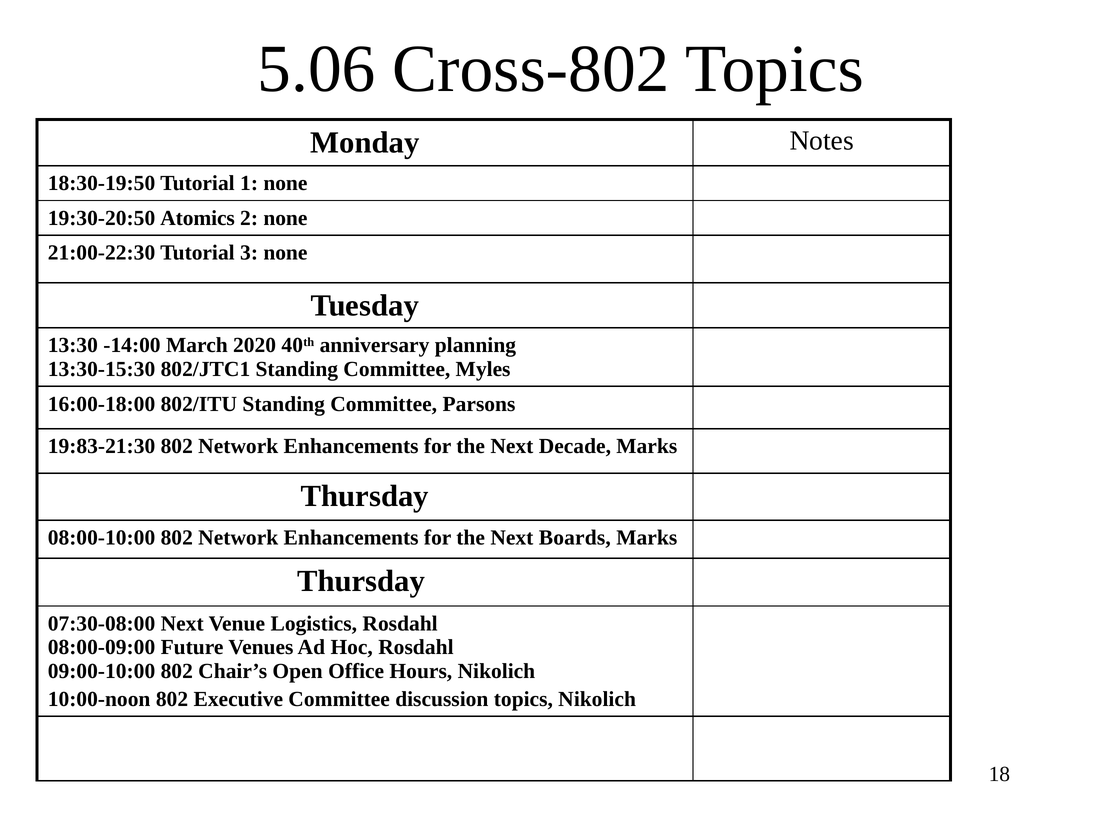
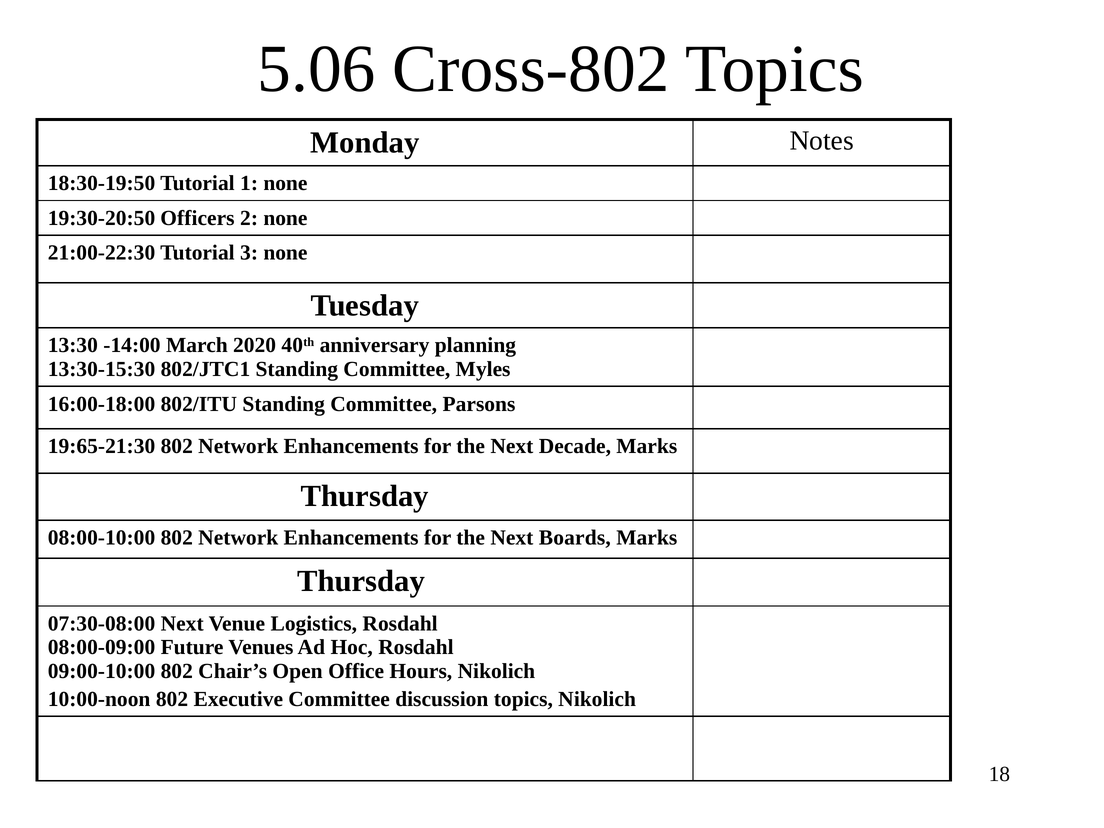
Atomics: Atomics -> Officers
19:83-21:30: 19:83-21:30 -> 19:65-21:30
